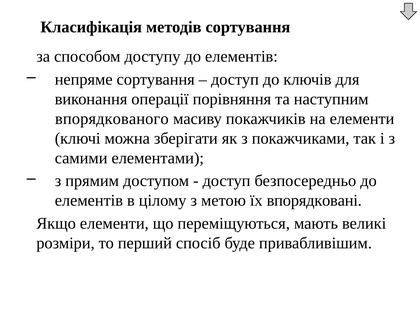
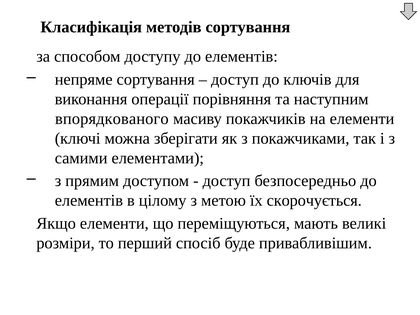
впорядковані: впорядковані -> скорочується
